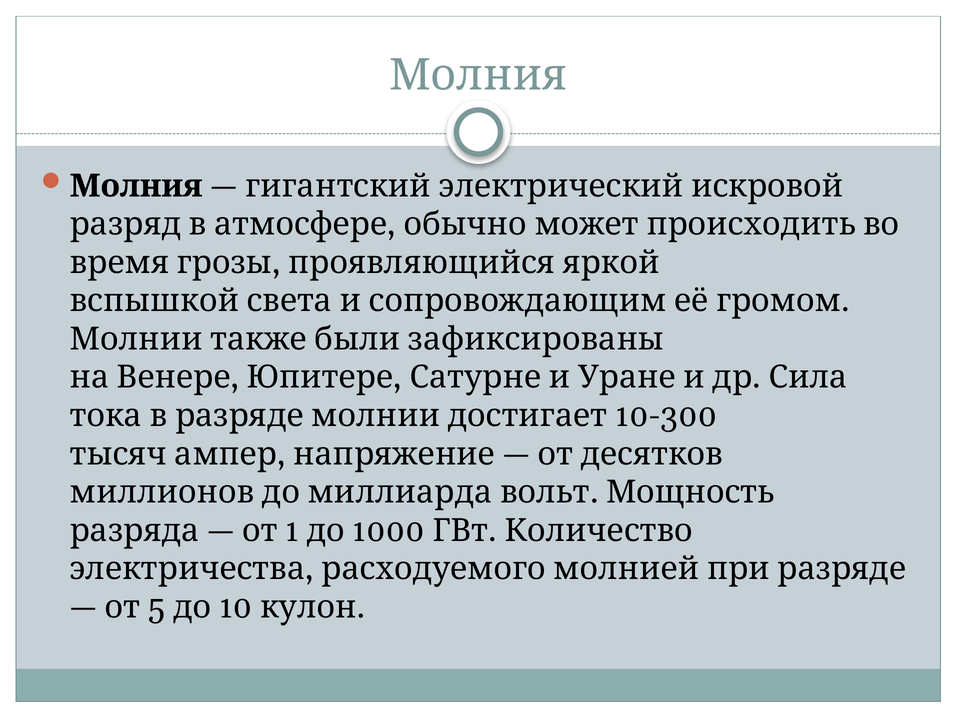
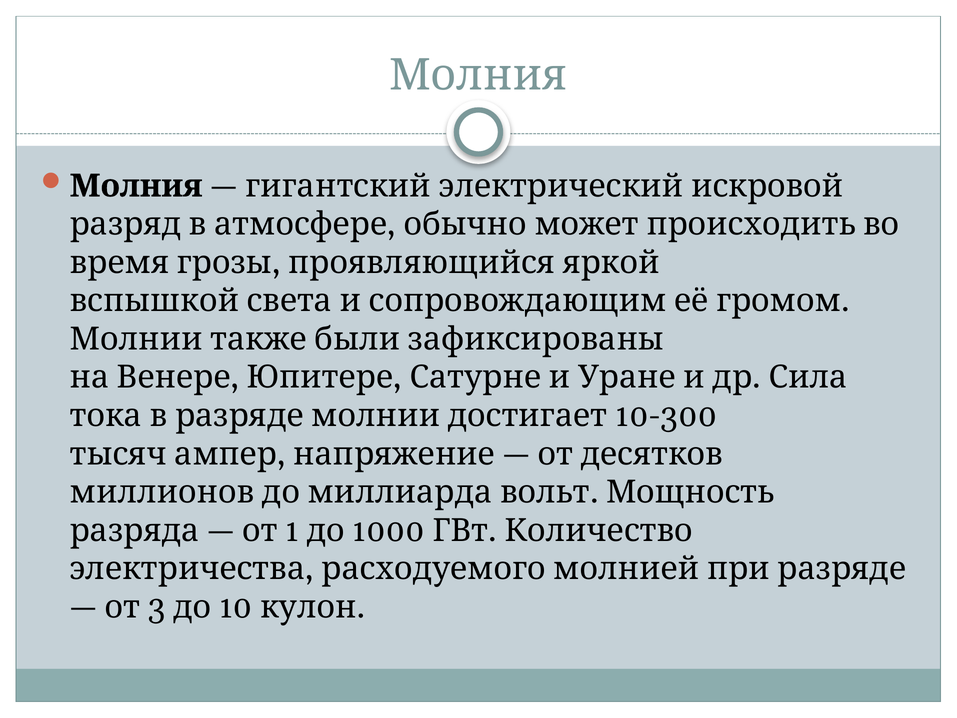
5: 5 -> 3
